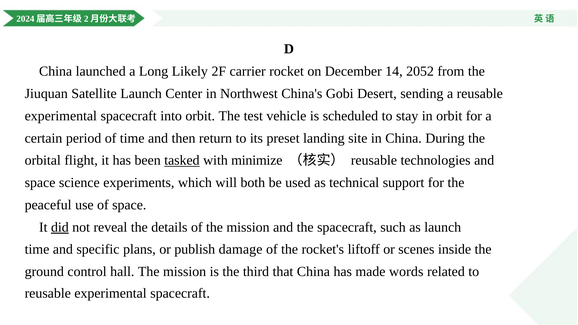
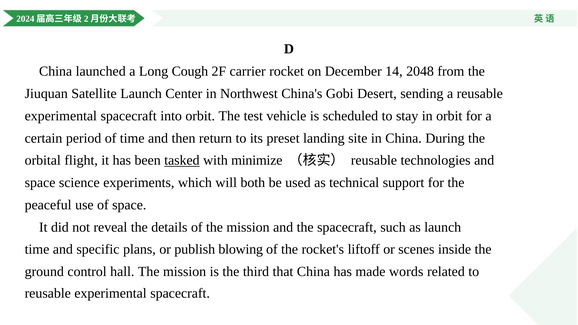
Likely: Likely -> Cough
2052: 2052 -> 2048
did underline: present -> none
damage: damage -> blowing
